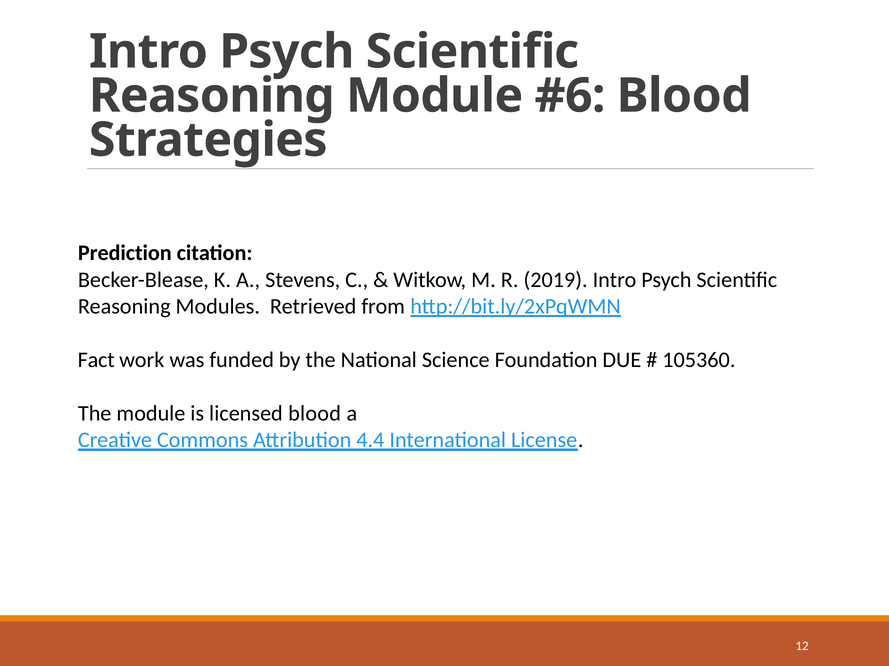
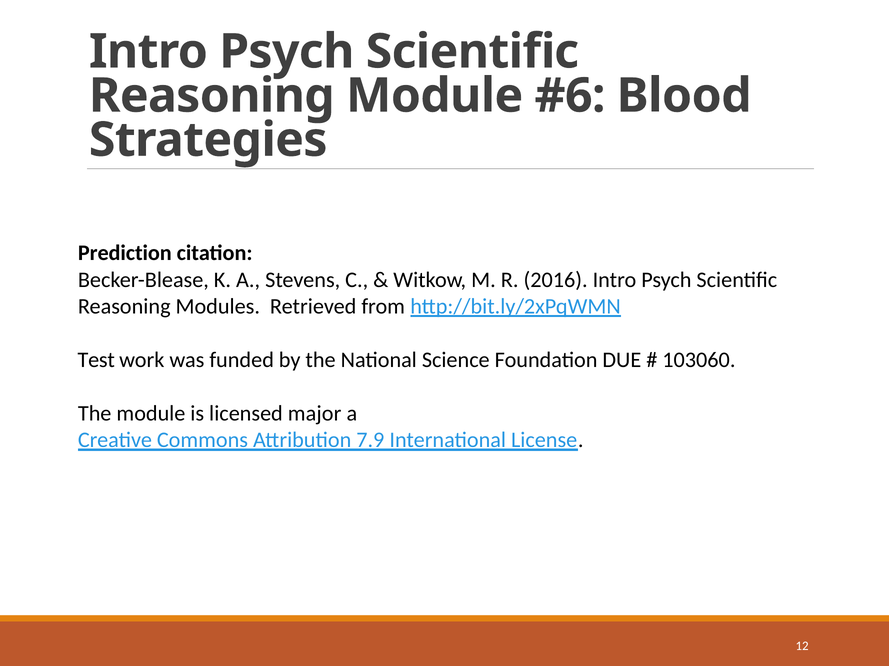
2019: 2019 -> 2016
Fact: Fact -> Test
105360: 105360 -> 103060
licensed blood: blood -> major
4.4: 4.4 -> 7.9
